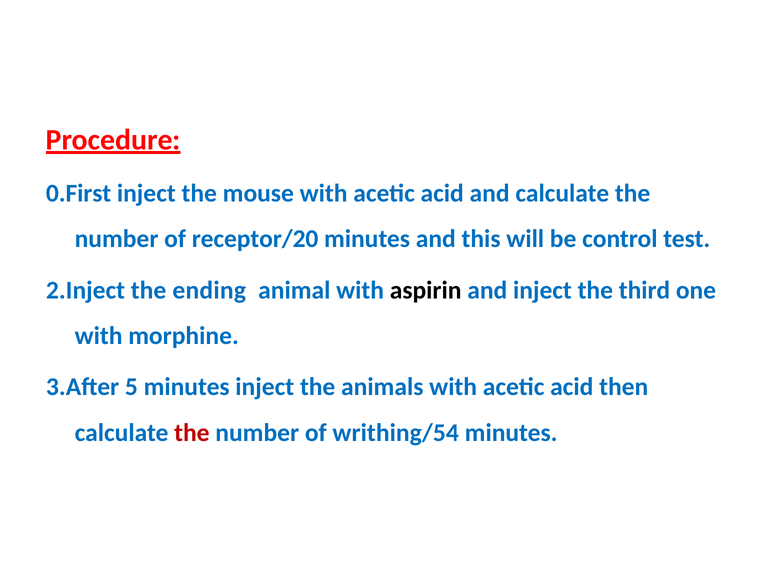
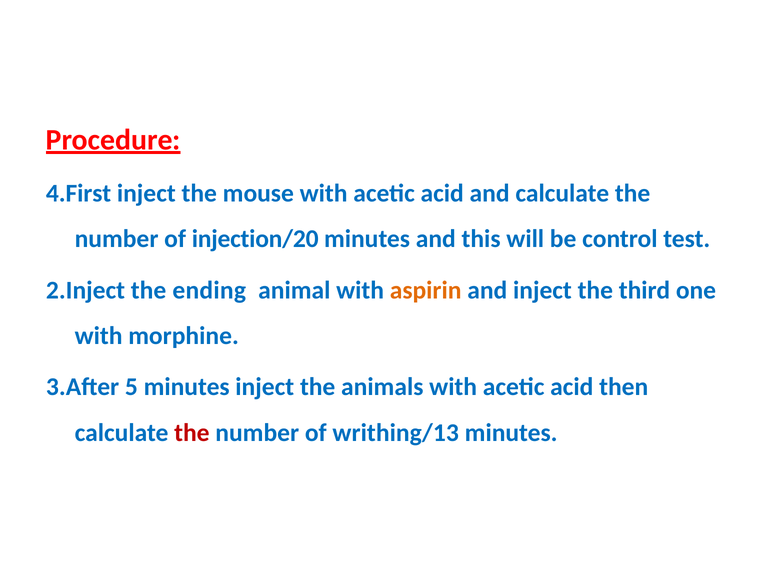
0.First: 0.First -> 4.First
receptor/20: receptor/20 -> injection/20
aspirin colour: black -> orange
writhing/54: writhing/54 -> writhing/13
